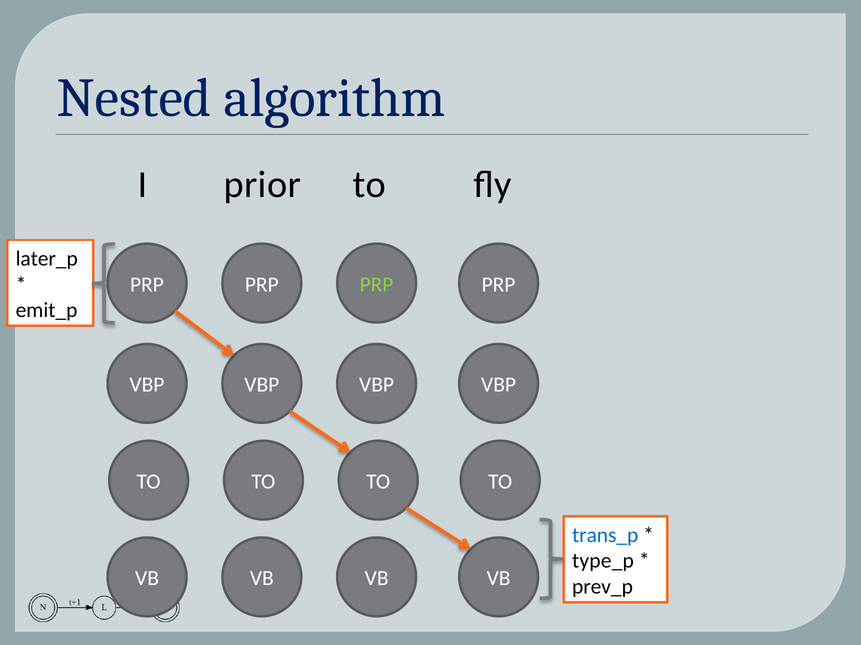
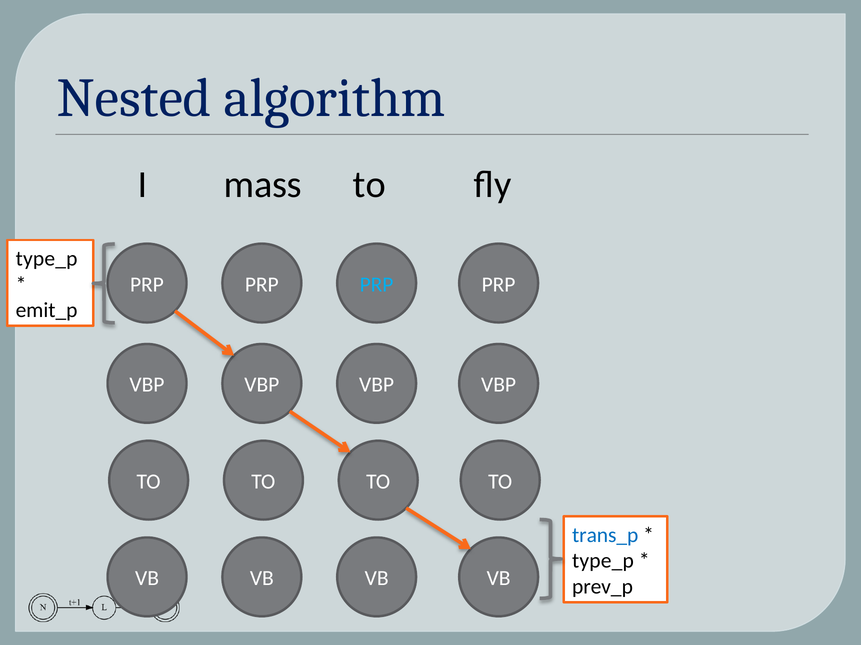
prior: prior -> mass
later_p at (47, 259): later_p -> type_p
PRP at (377, 285) colour: light green -> light blue
